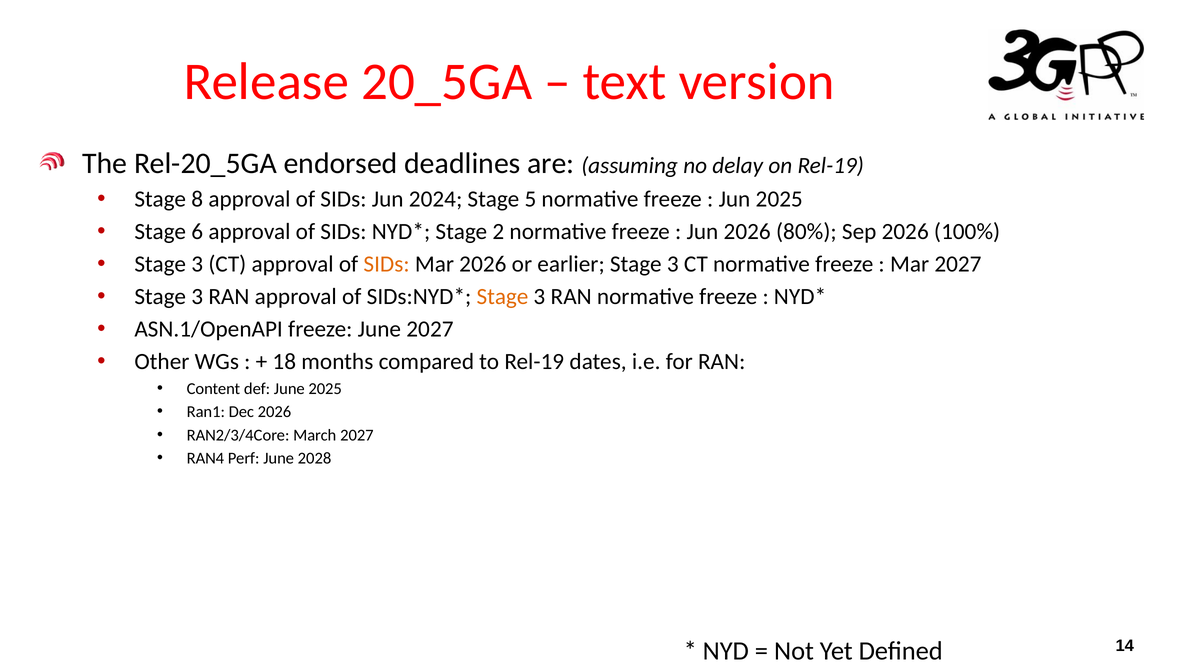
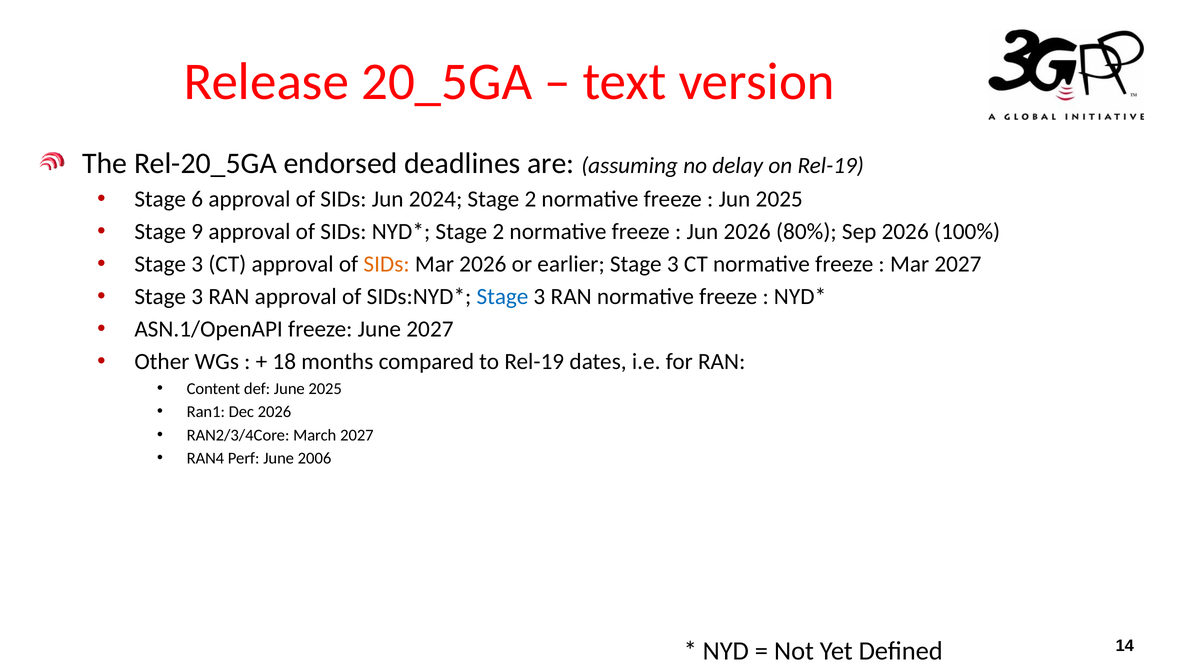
8: 8 -> 6
2024 Stage 5: 5 -> 2
6: 6 -> 9
Stage at (502, 297) colour: orange -> blue
2028: 2028 -> 2006
